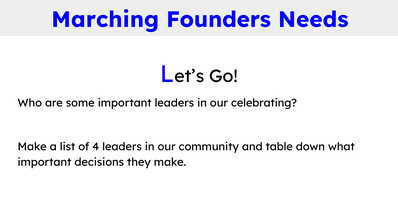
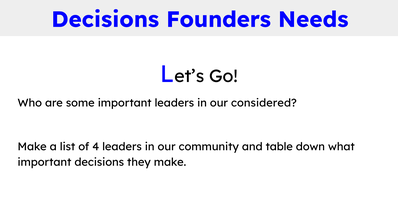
Marching at (105, 20): Marching -> Decisions
celebrating: celebrating -> considered
